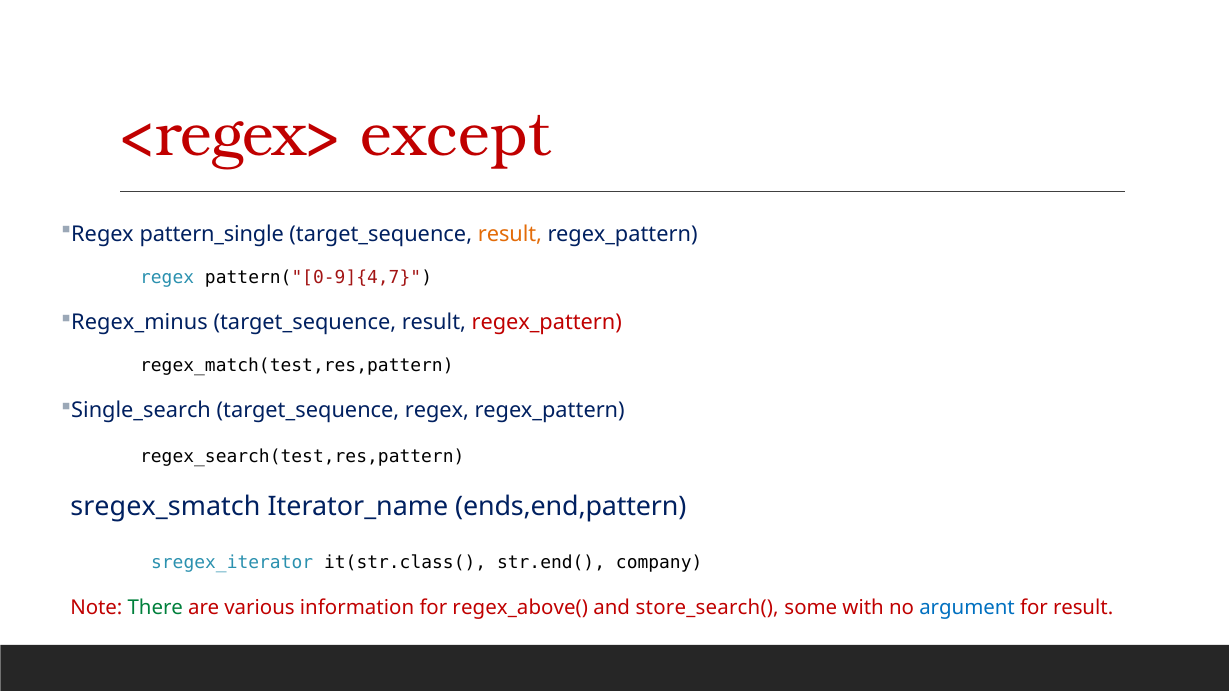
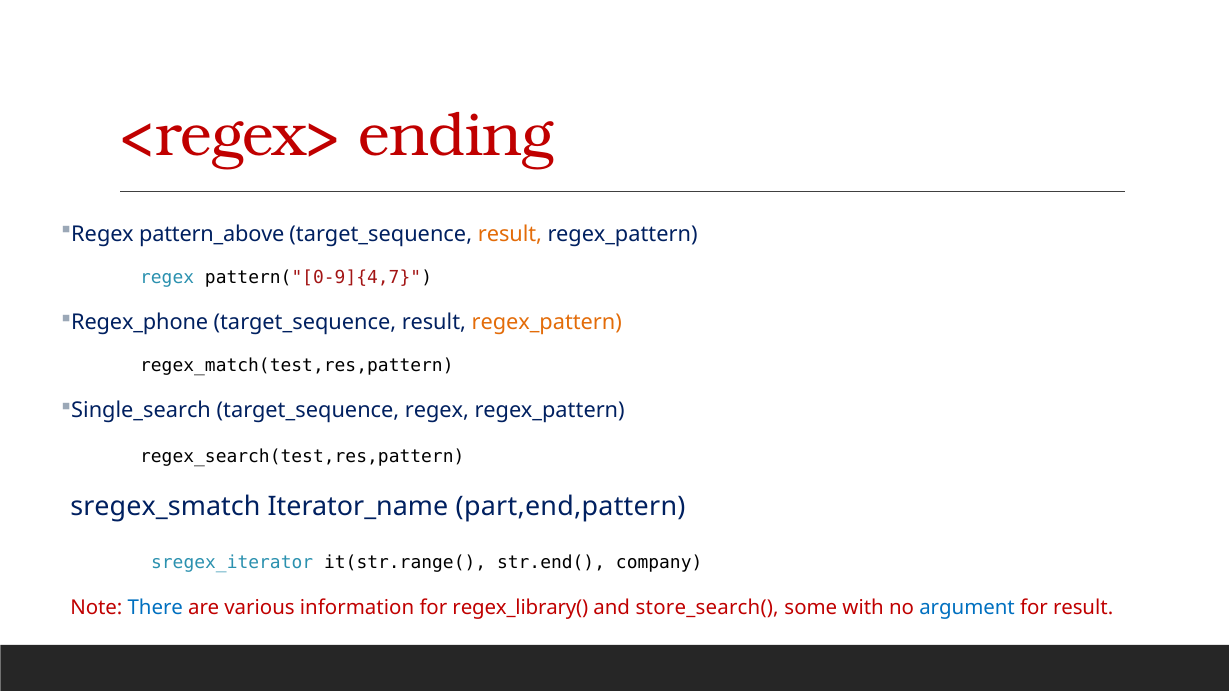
except: except -> ending
pattern_single: pattern_single -> pattern_above
Regex_minus: Regex_minus -> Regex_phone
regex_pattern at (547, 323) colour: red -> orange
ends,end,pattern: ends,end,pattern -> part,end,pattern
it(str.class(: it(str.class( -> it(str.range(
There colour: green -> blue
regex_above(: regex_above( -> regex_library(
